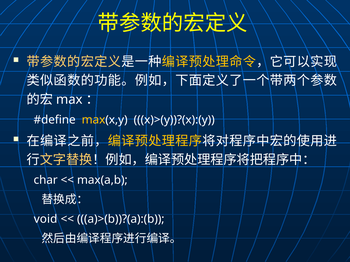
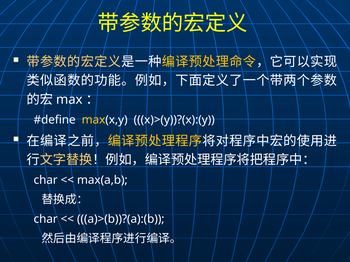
void at (46, 220): void -> char
